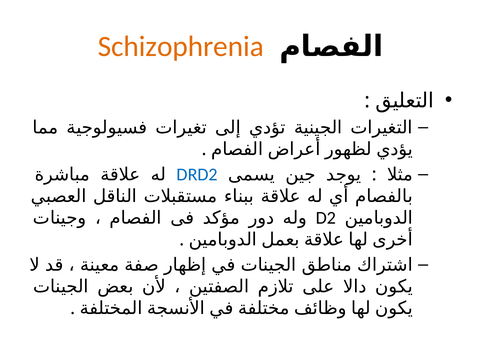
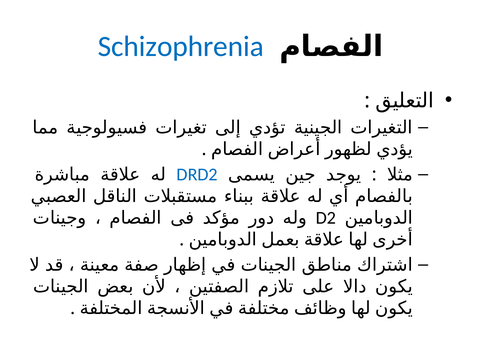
Schizophrenia colour: orange -> blue
